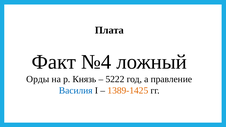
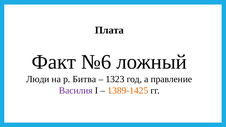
№4: №4 -> №6
Орды: Орды -> Люди
Князь: Князь -> Битва
5222: 5222 -> 1323
Василия colour: blue -> purple
